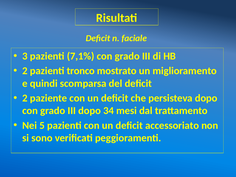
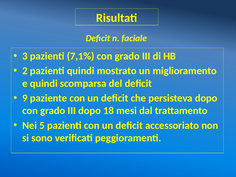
pazienti tronco: tronco -> quindi
2 at (25, 98): 2 -> 9
34: 34 -> 18
